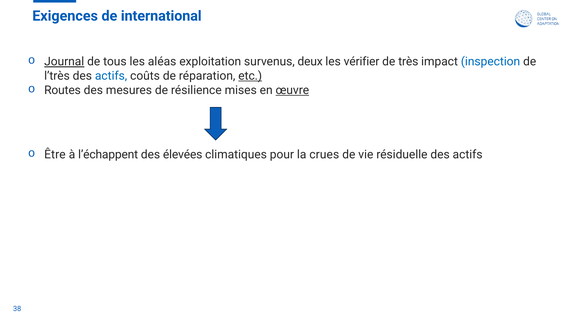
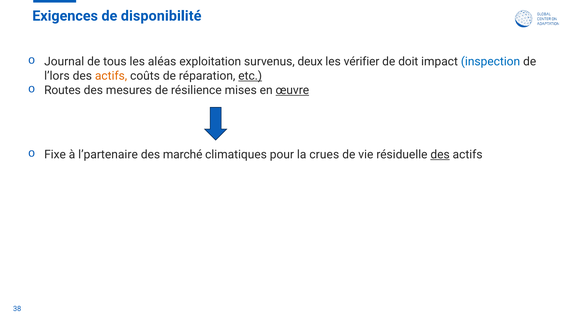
international: international -> disponibilité
Journal underline: present -> none
très: très -> doit
l’très: l’très -> l’lors
actifs at (111, 76) colour: blue -> orange
Être: Être -> Fixe
l’échappent: l’échappent -> l’partenaire
élevées: élevées -> marché
des at (440, 155) underline: none -> present
